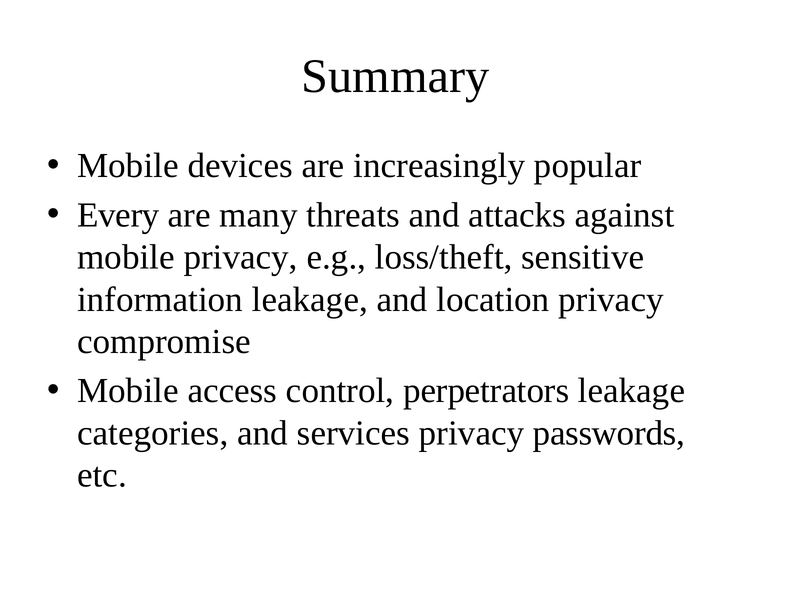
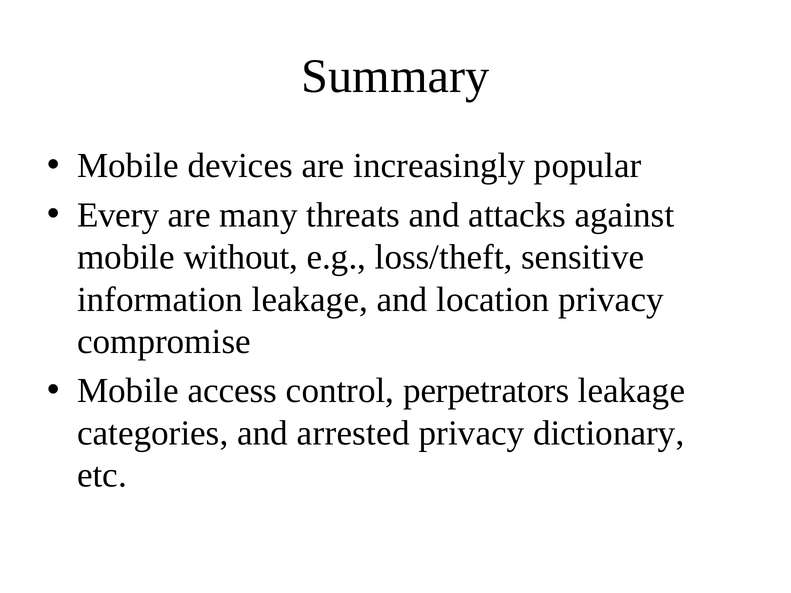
mobile privacy: privacy -> without
services: services -> arrested
passwords: passwords -> dictionary
